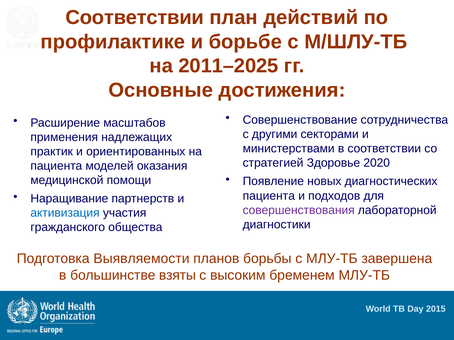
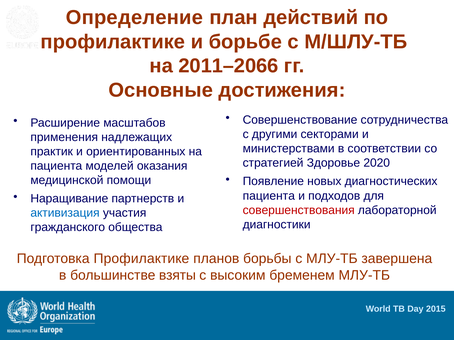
Соответствии at (135, 18): Соответствии -> Определение
2011–2025: 2011–2025 -> 2011–2066
совершенствования colour: purple -> red
Подготовка Выявляемости: Выявляемости -> Профилактике
